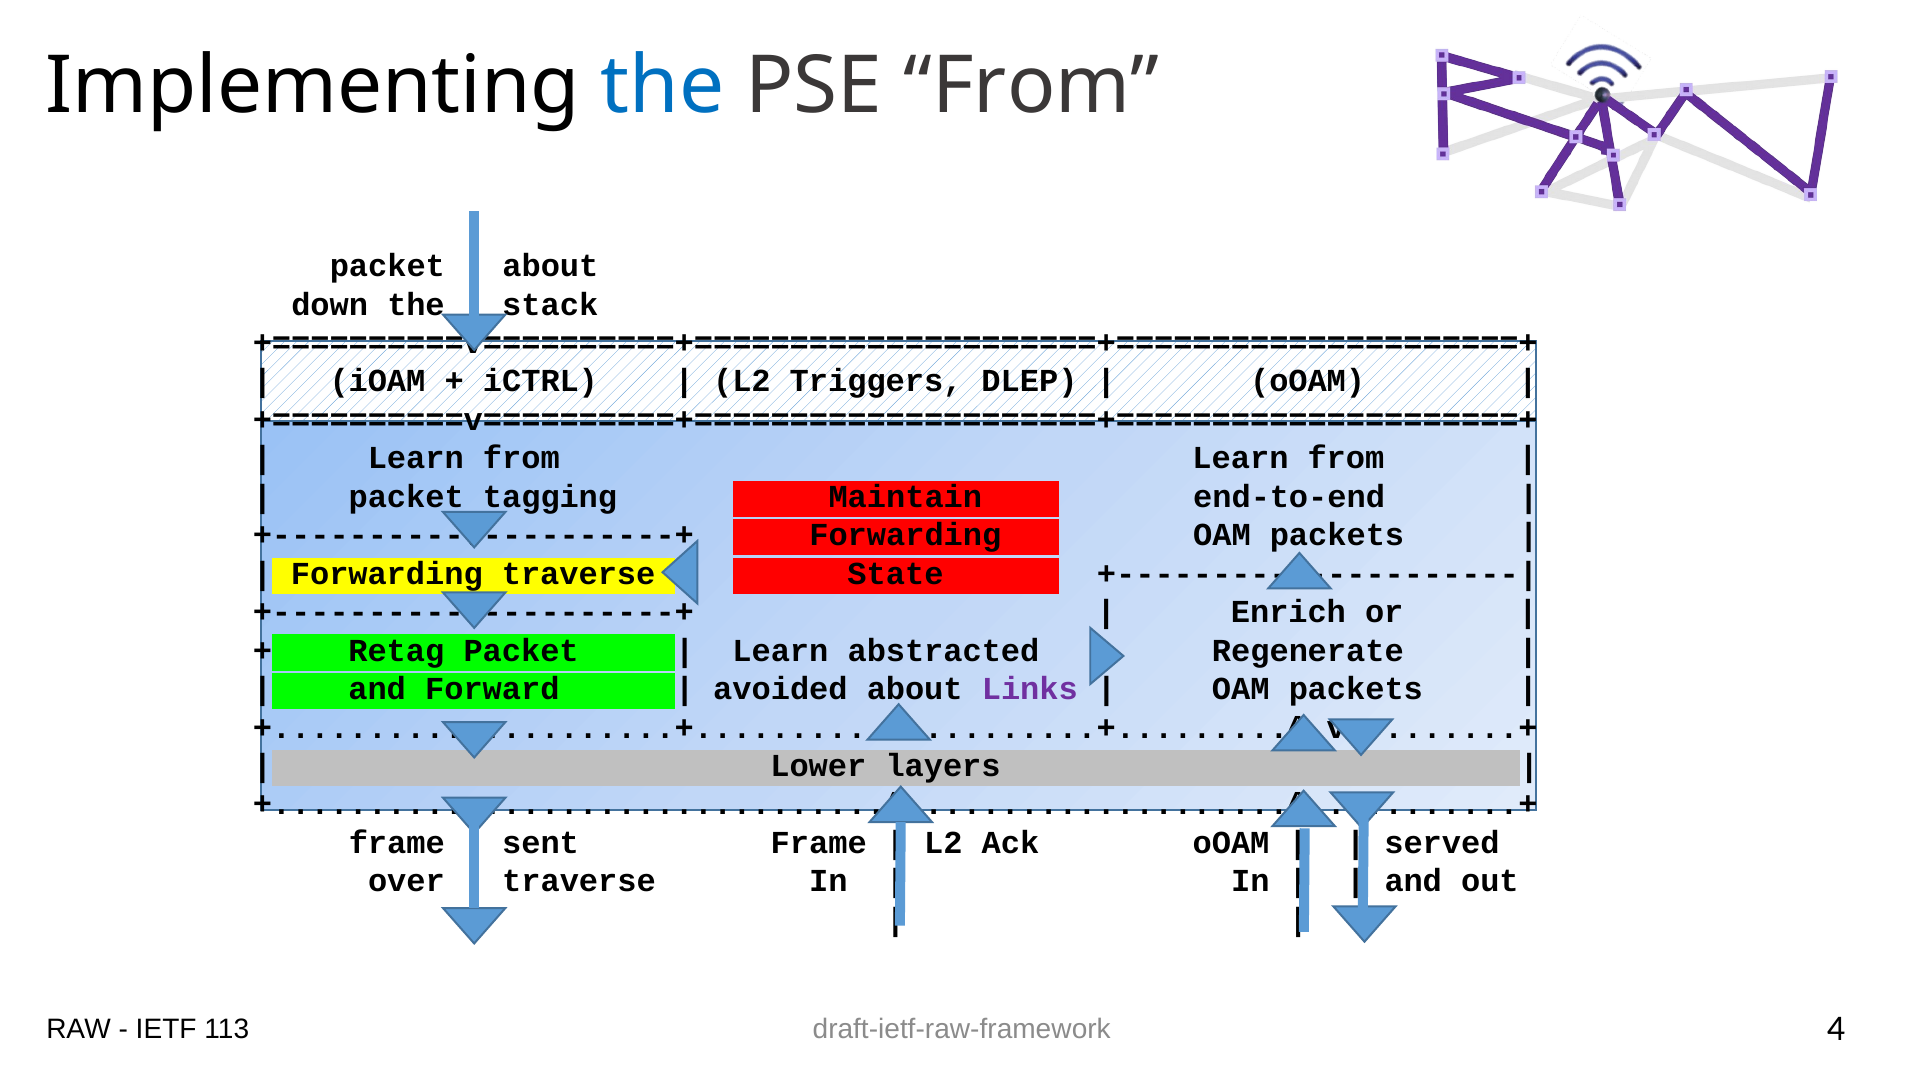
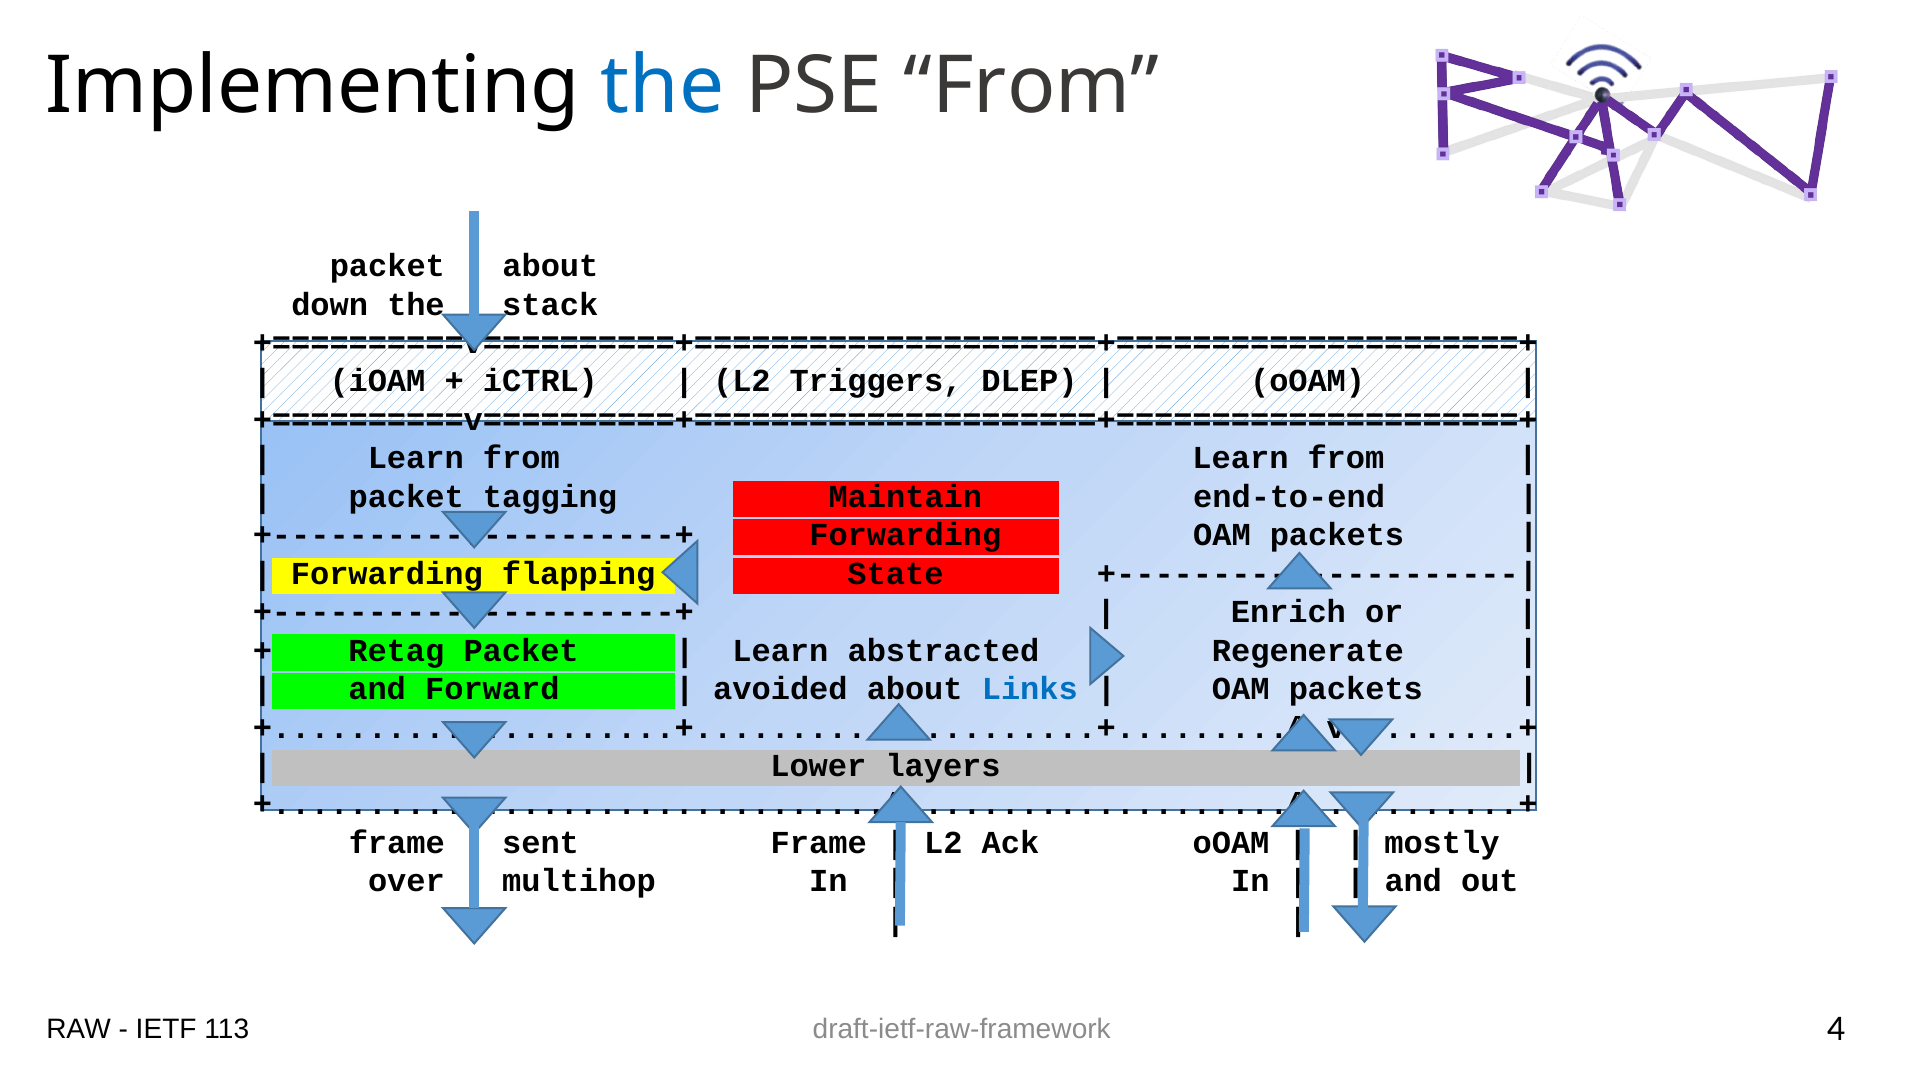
Forwarding traverse: traverse -> flapping
Links colour: purple -> blue
served: served -> mostly
traverse at (579, 882): traverse -> multihop
